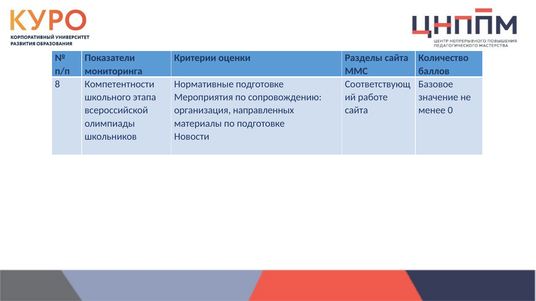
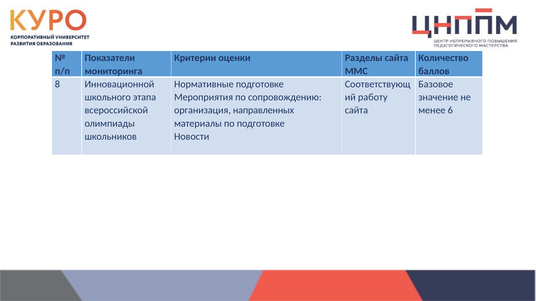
Компетентности: Компетентности -> Инновационной
работе: работе -> работу
0: 0 -> 6
